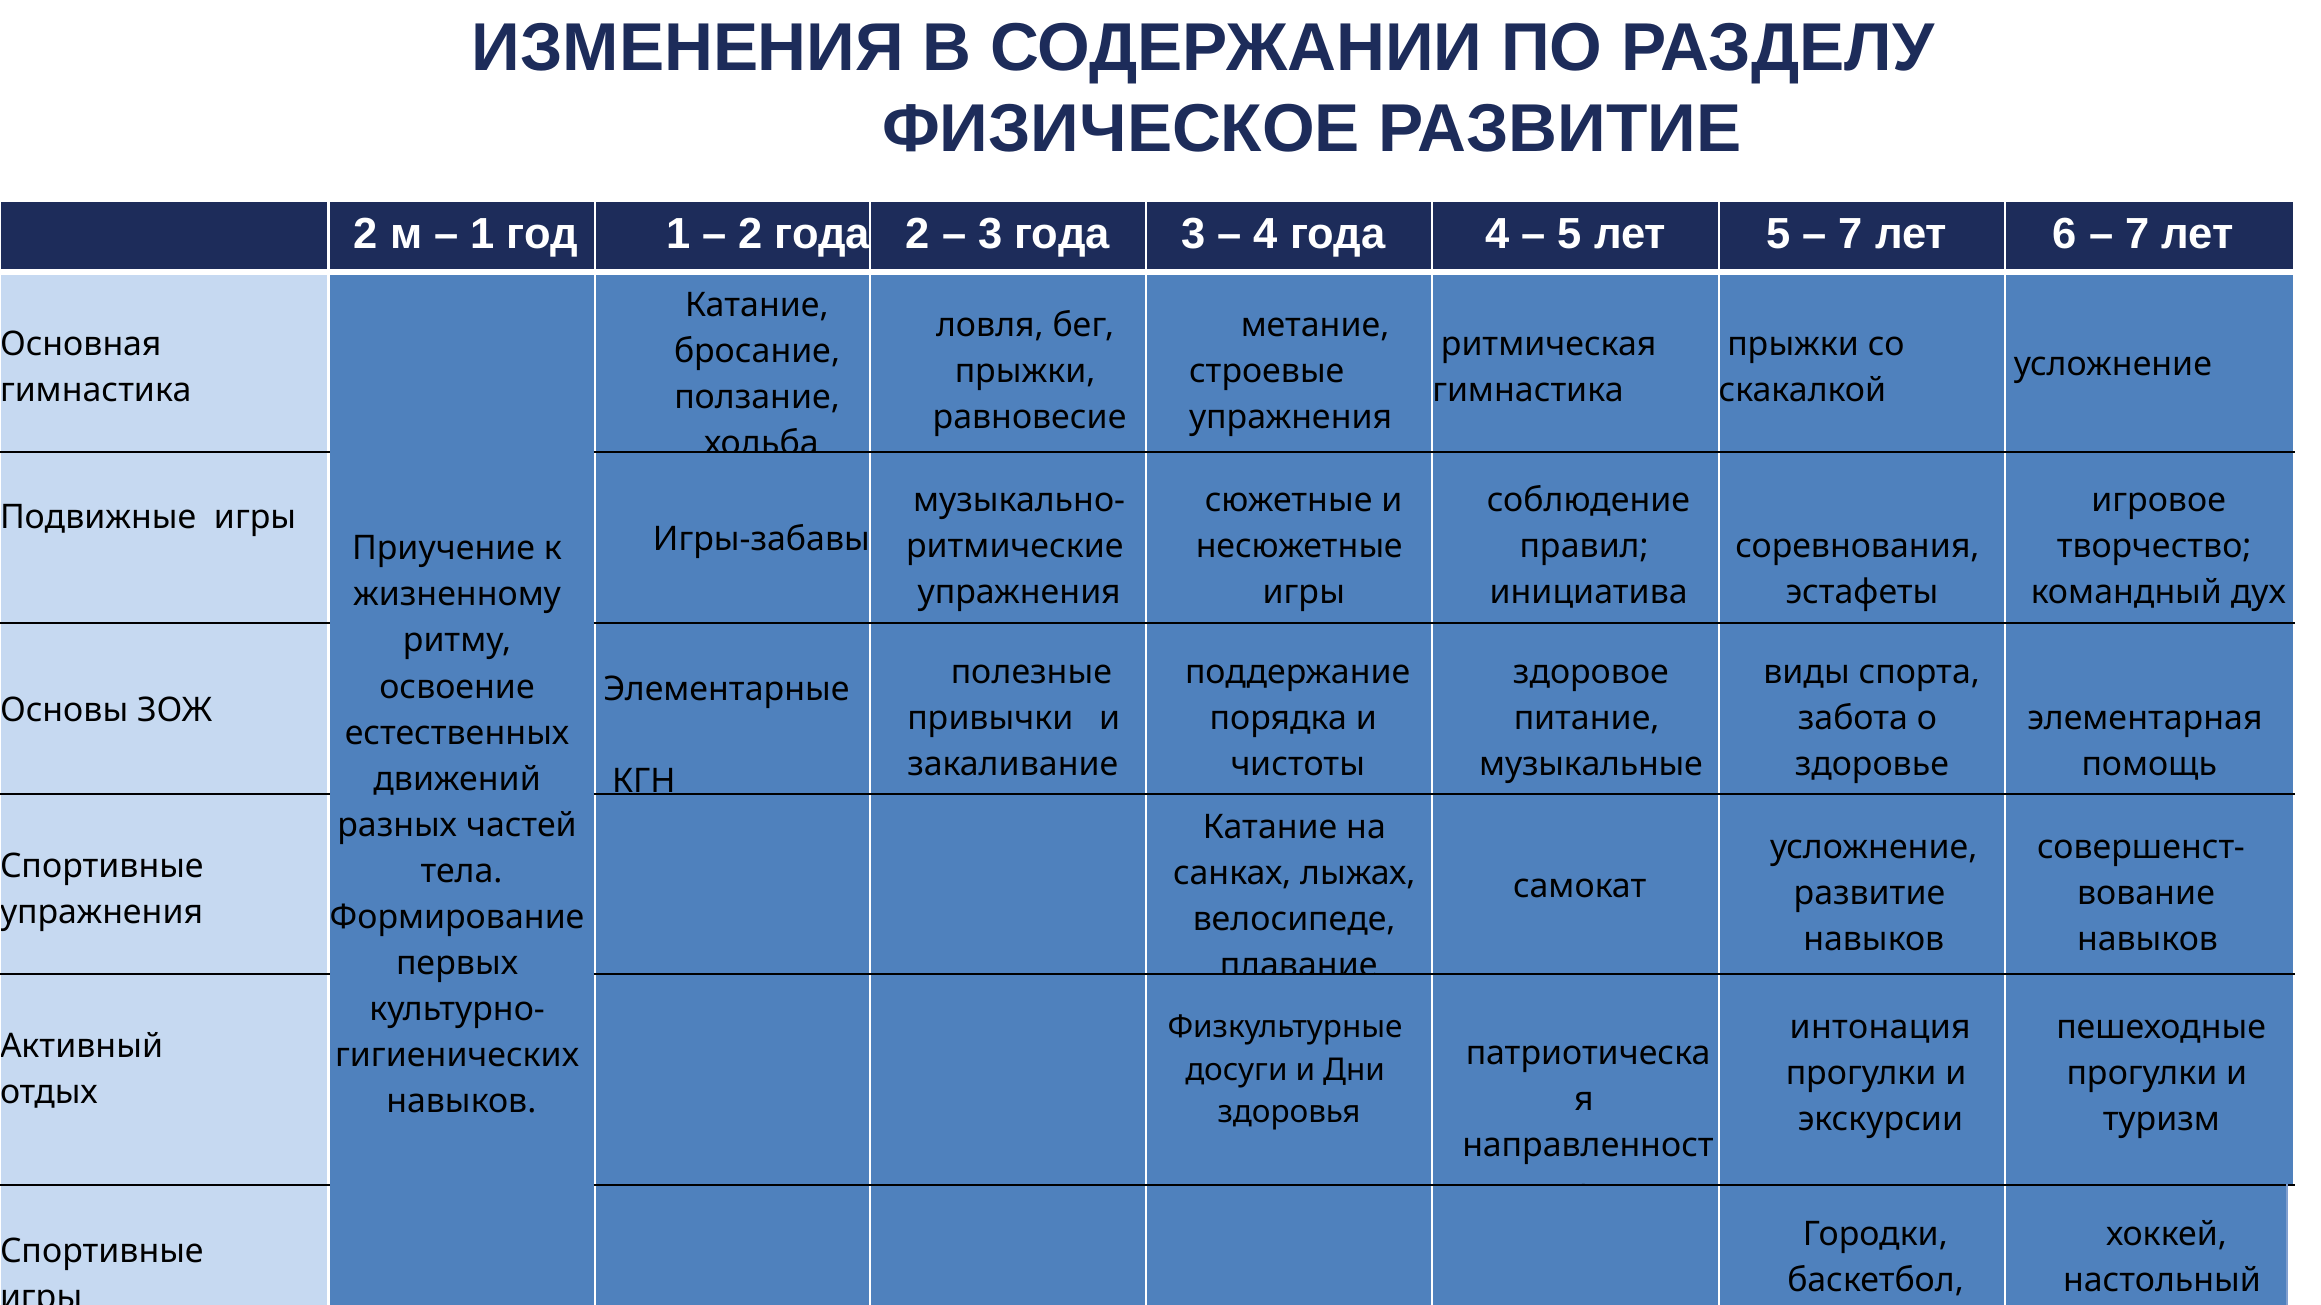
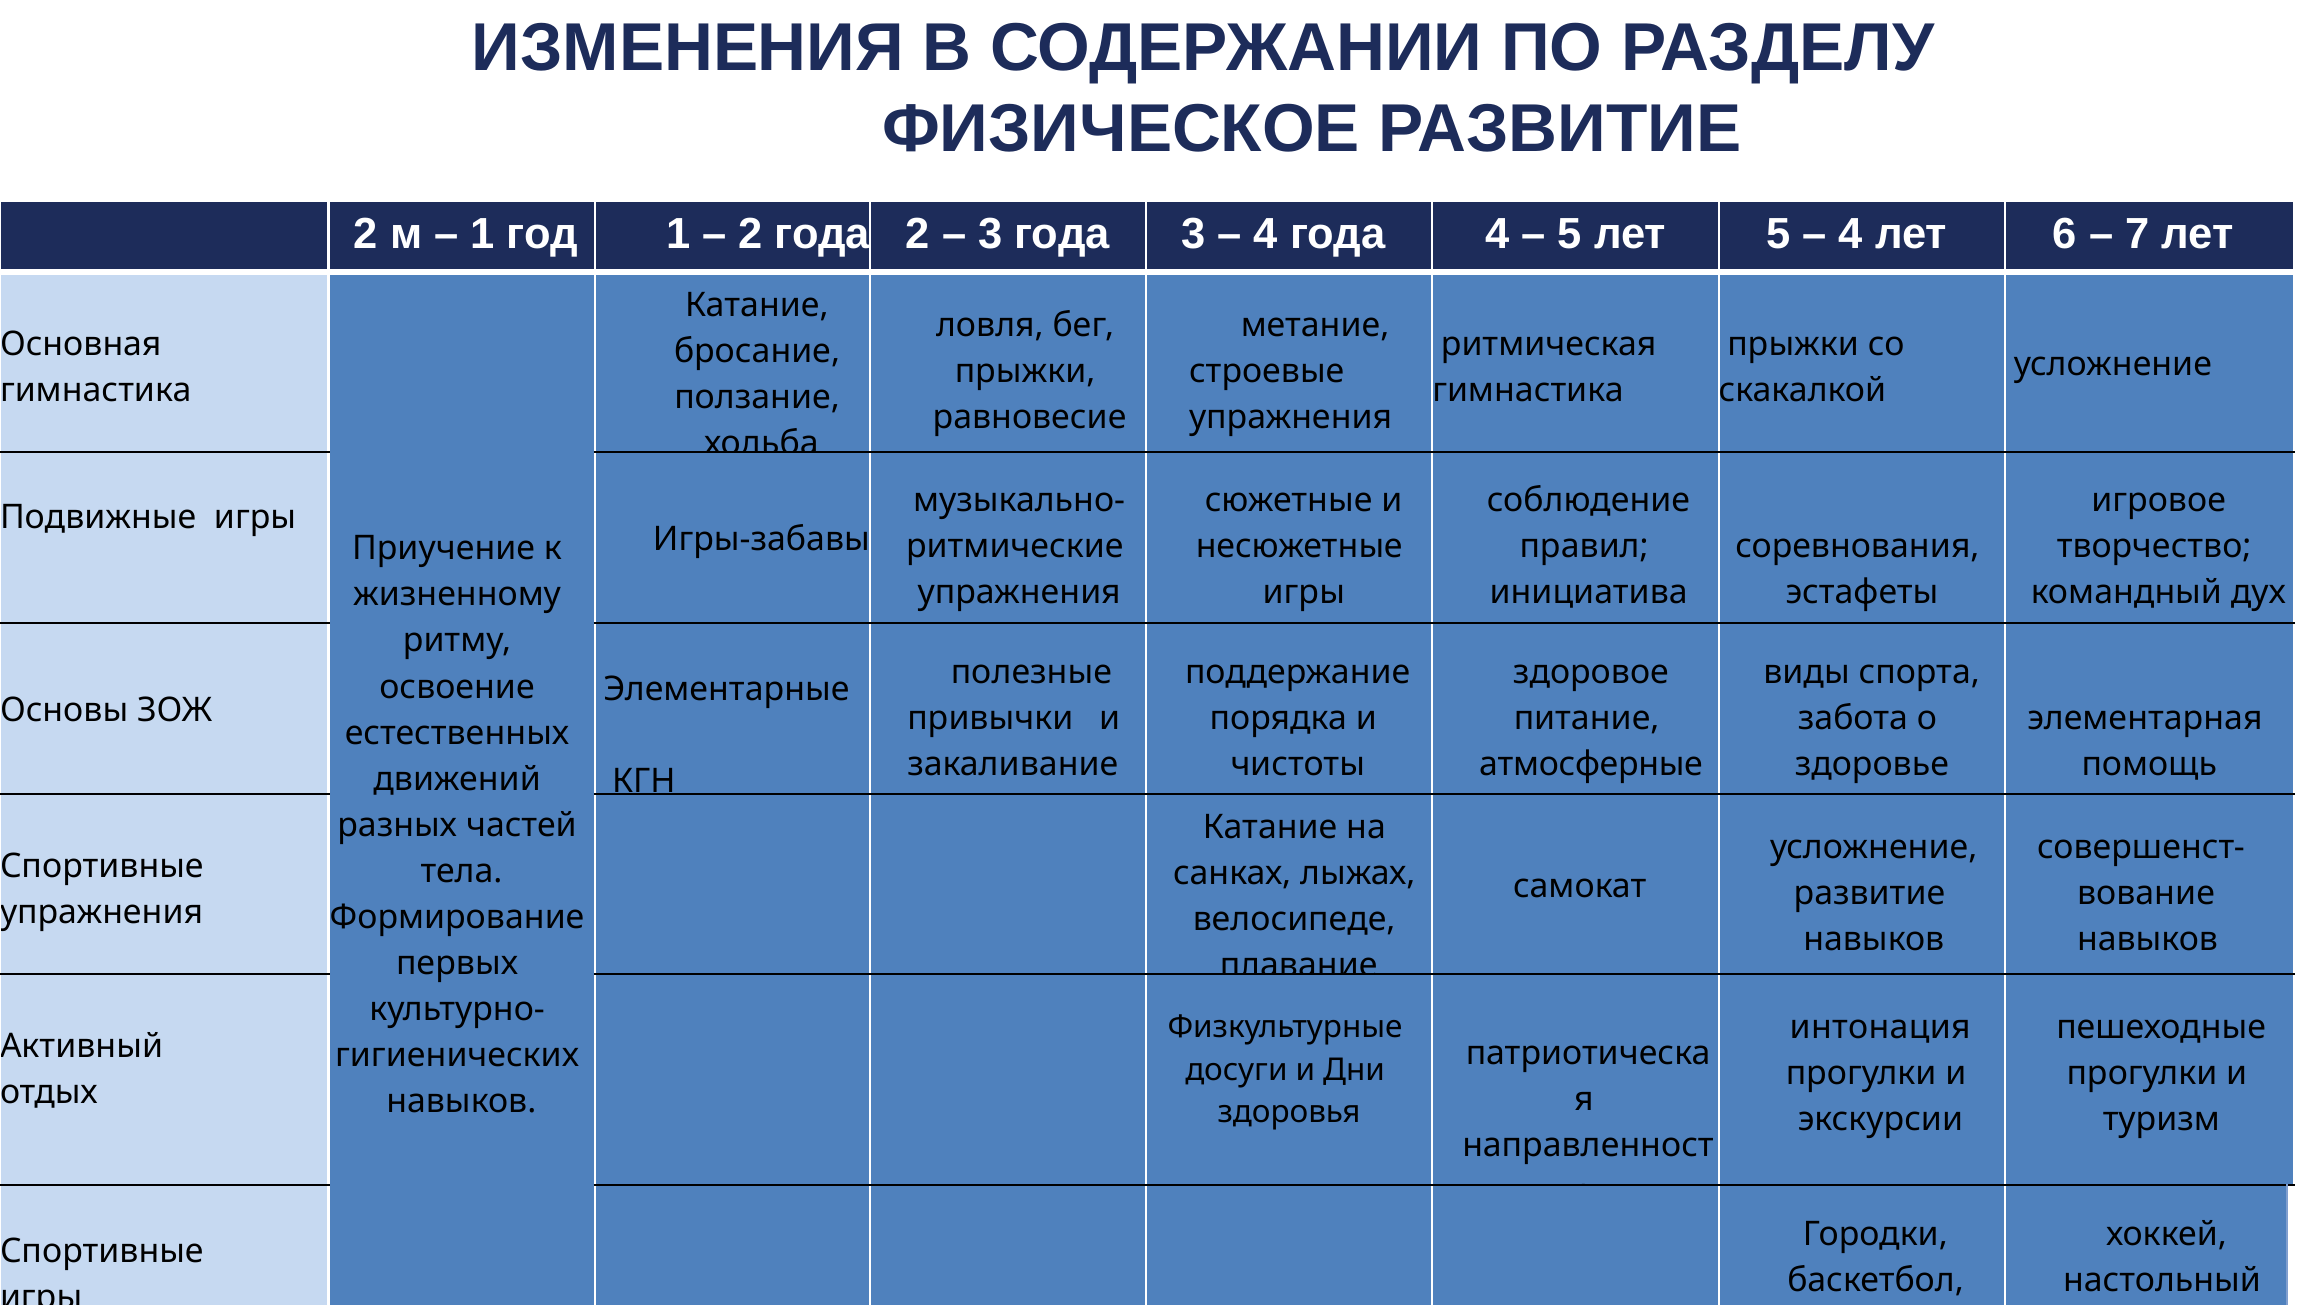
7 at (1851, 234): 7 -> 4
музыкальные: музыкальные -> атмосферные
